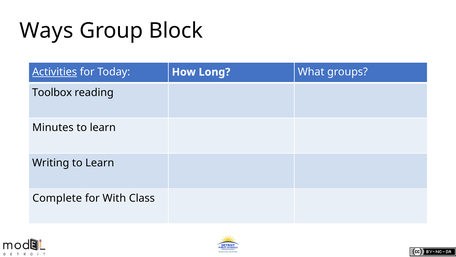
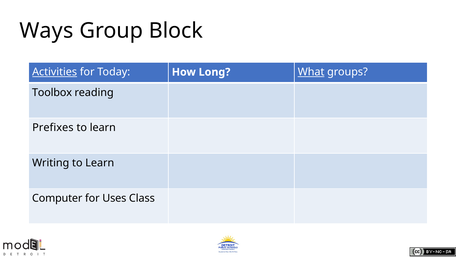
What underline: none -> present
Minutes: Minutes -> Prefixes
Complete: Complete -> Computer
With: With -> Uses
